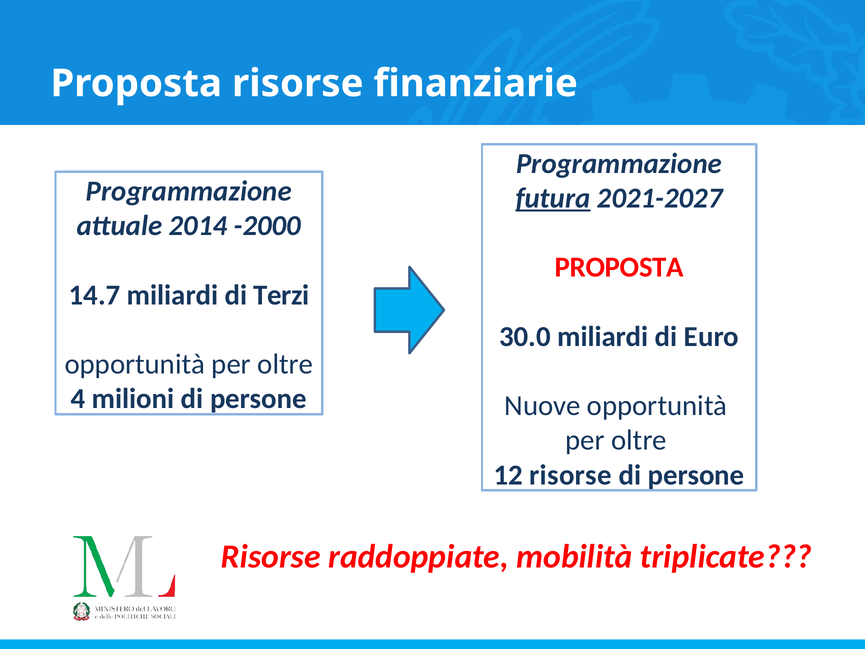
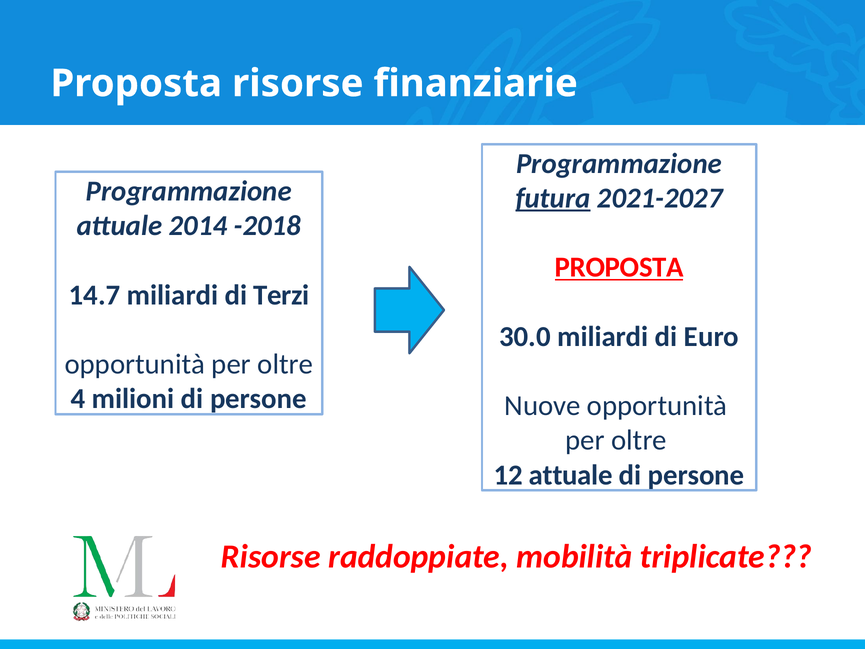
-2000: -2000 -> -2018
PROPOSTA at (619, 267) underline: none -> present
12 risorse: risorse -> attuale
